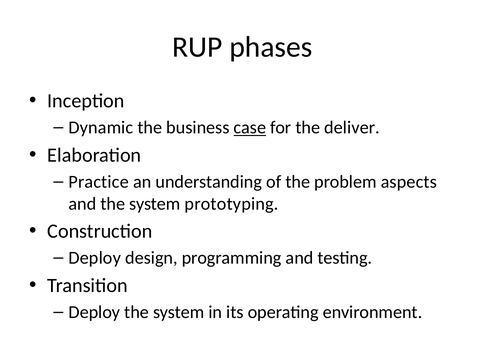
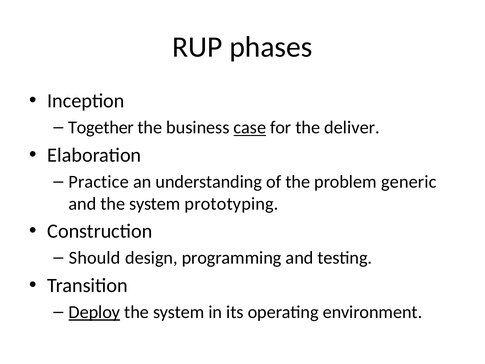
Dynamic: Dynamic -> Together
aspects: aspects -> generic
Deploy at (95, 258): Deploy -> Should
Deploy at (94, 312) underline: none -> present
